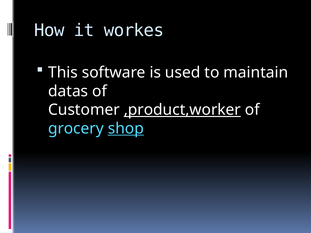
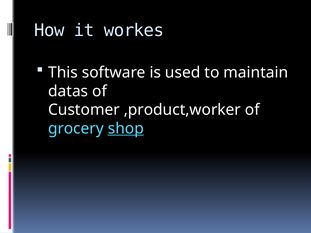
,product,worker underline: present -> none
